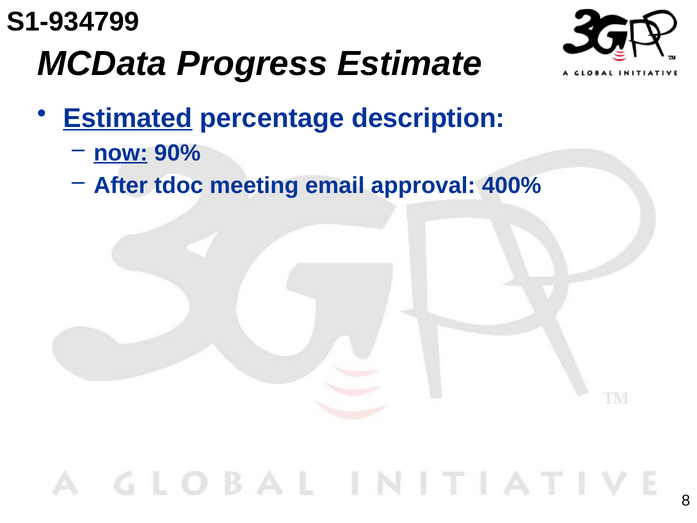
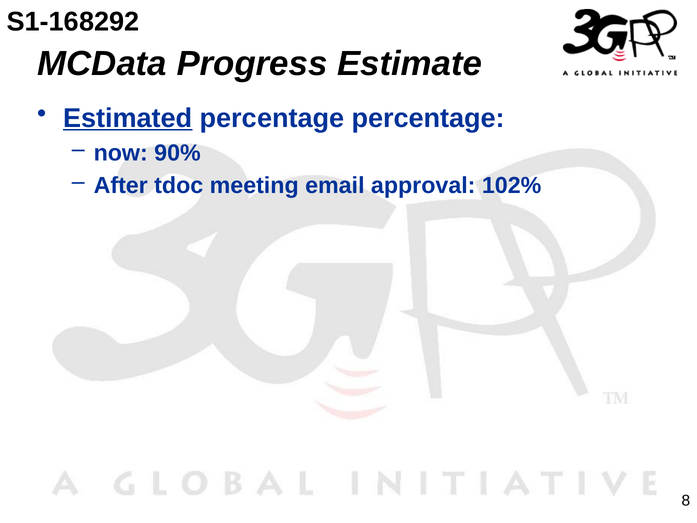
S1-934799: S1-934799 -> S1-168292
percentage description: description -> percentage
now underline: present -> none
400%: 400% -> 102%
